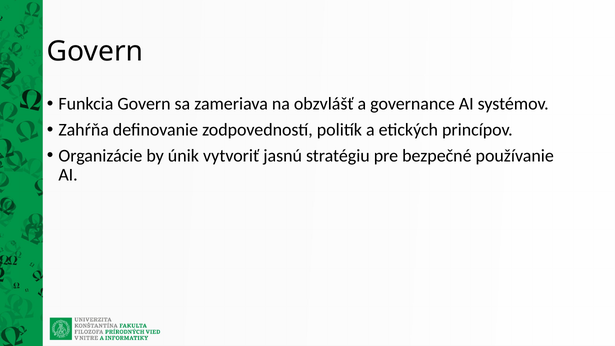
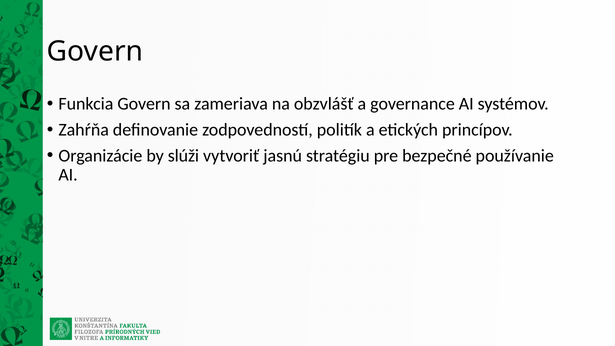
únik: únik -> slúži
